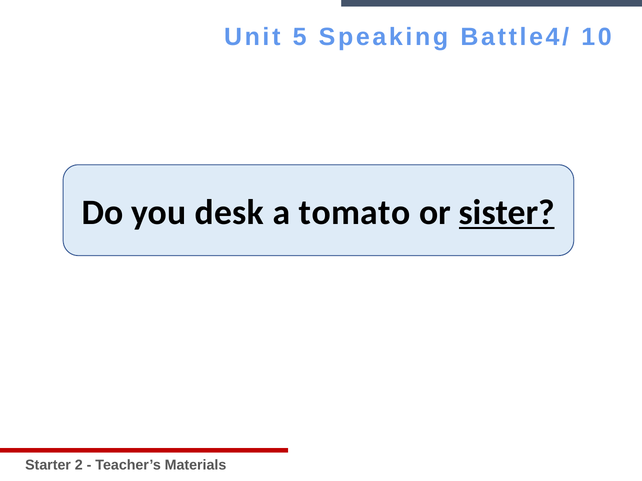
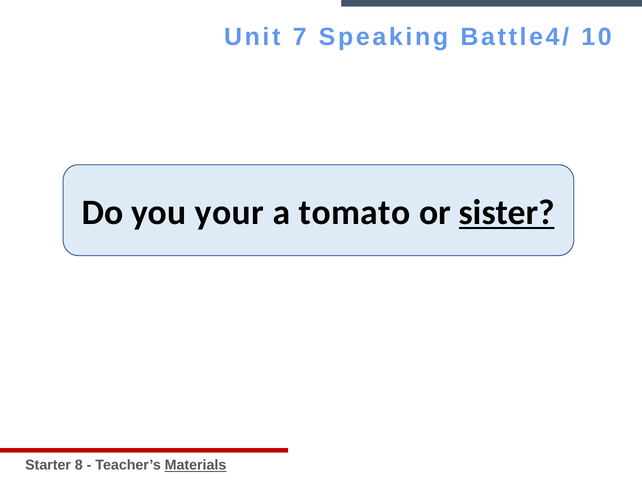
5: 5 -> 7
desk: desk -> your
2: 2 -> 8
Materials underline: none -> present
